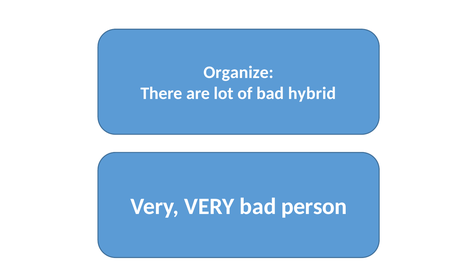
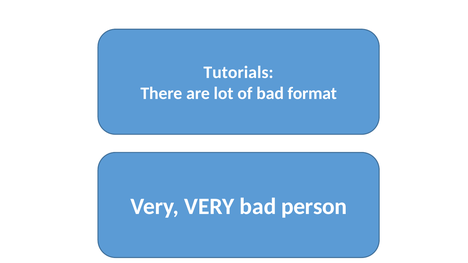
Organize: Organize -> Tutorials
hybrid: hybrid -> format
